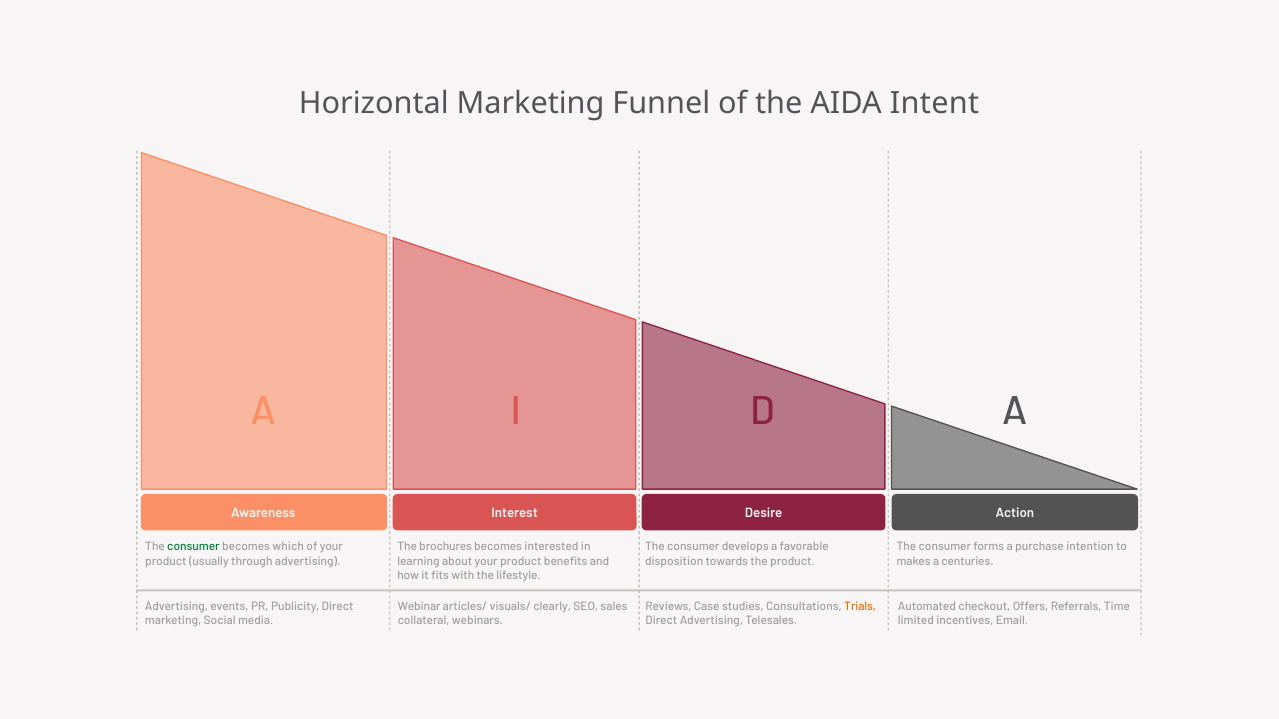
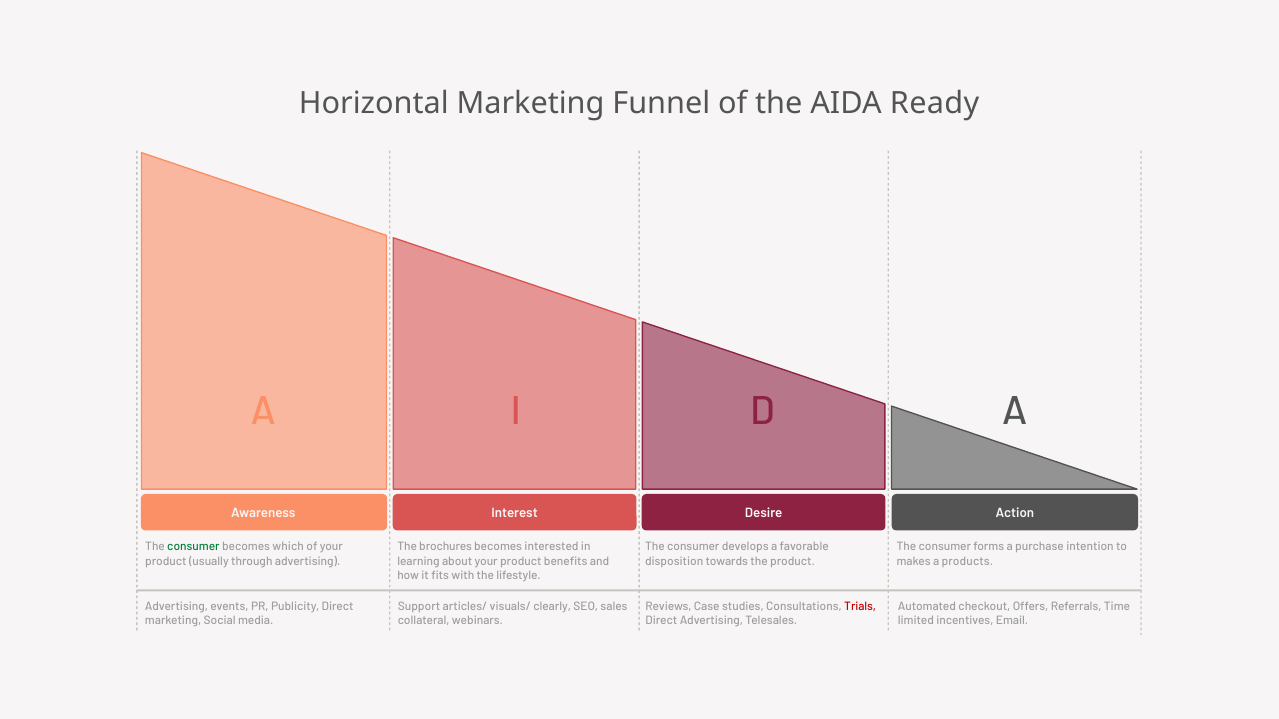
Intent: Intent -> Ready
centuries: centuries -> products
Webinar: Webinar -> Support
Trials colour: orange -> red
